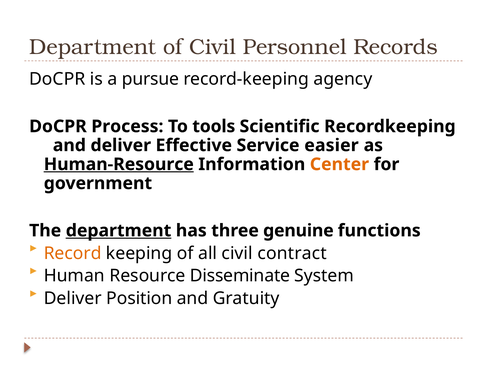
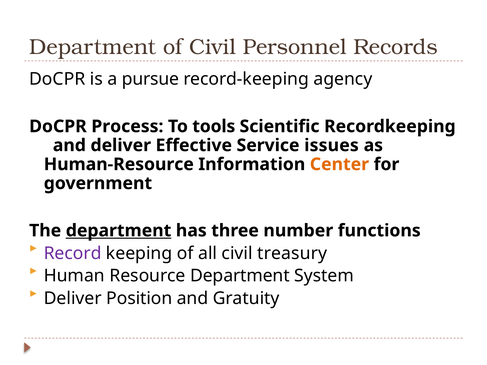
easier: easier -> issues
Human-Resource underline: present -> none
genuine: genuine -> number
Record colour: orange -> purple
contract: contract -> treasury
Resource Disseminate: Disseminate -> Department
